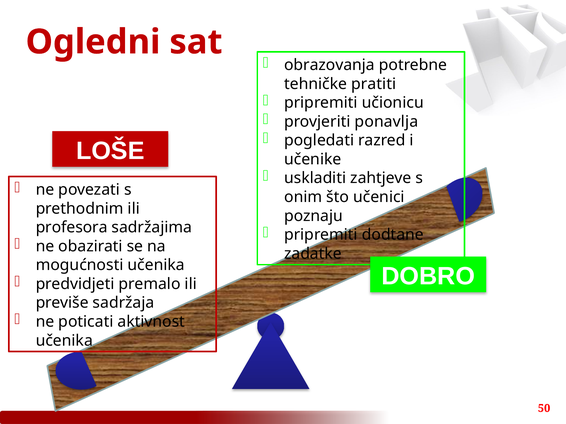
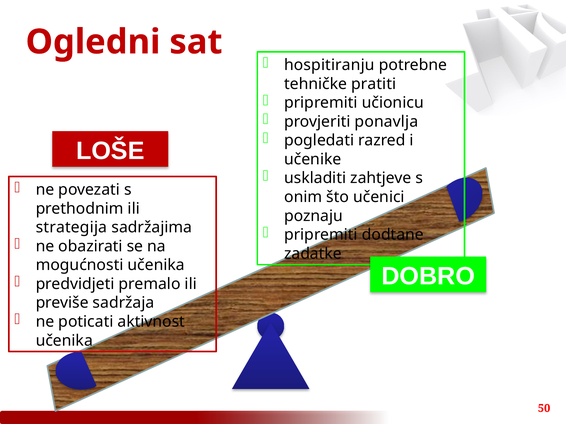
obrazovanja: obrazovanja -> hospitiranju
profesora: profesora -> strategija
